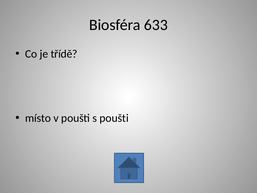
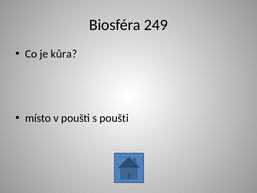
633: 633 -> 249
třídě: třídě -> kůra
